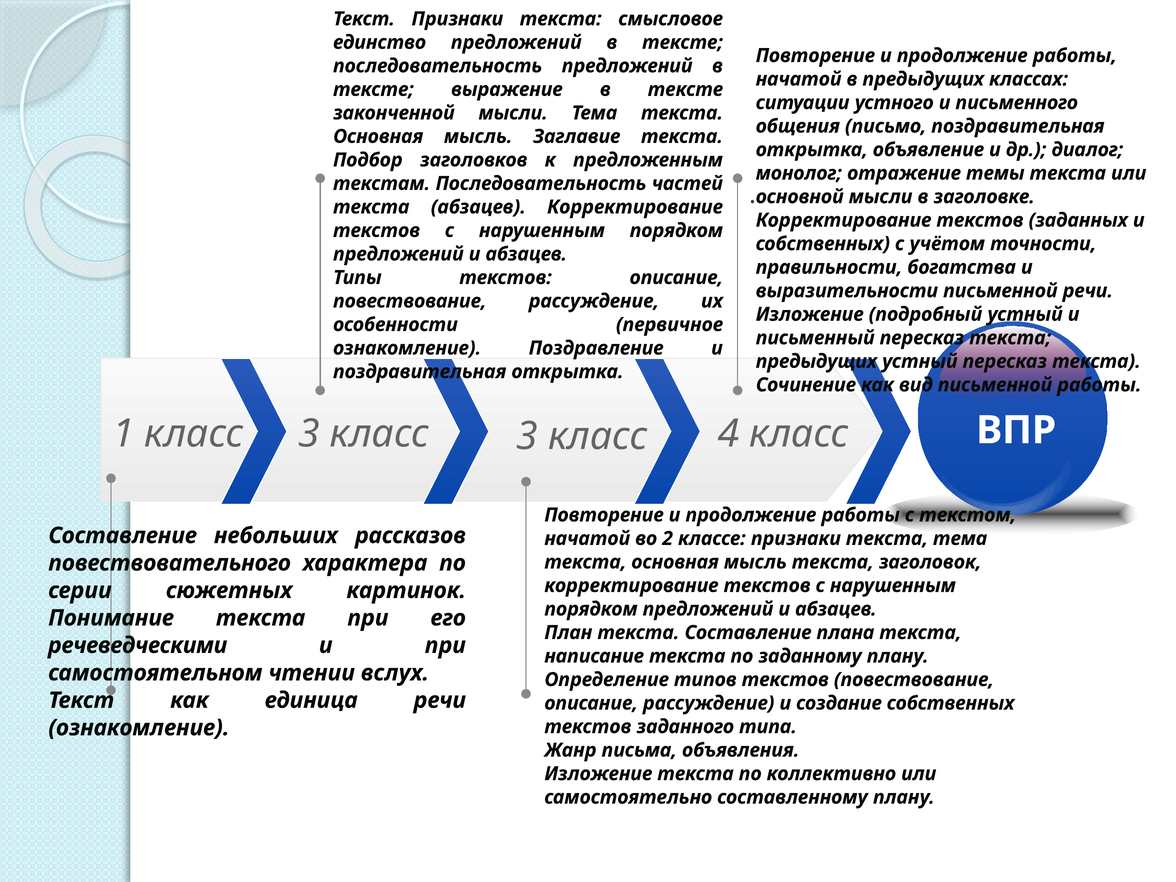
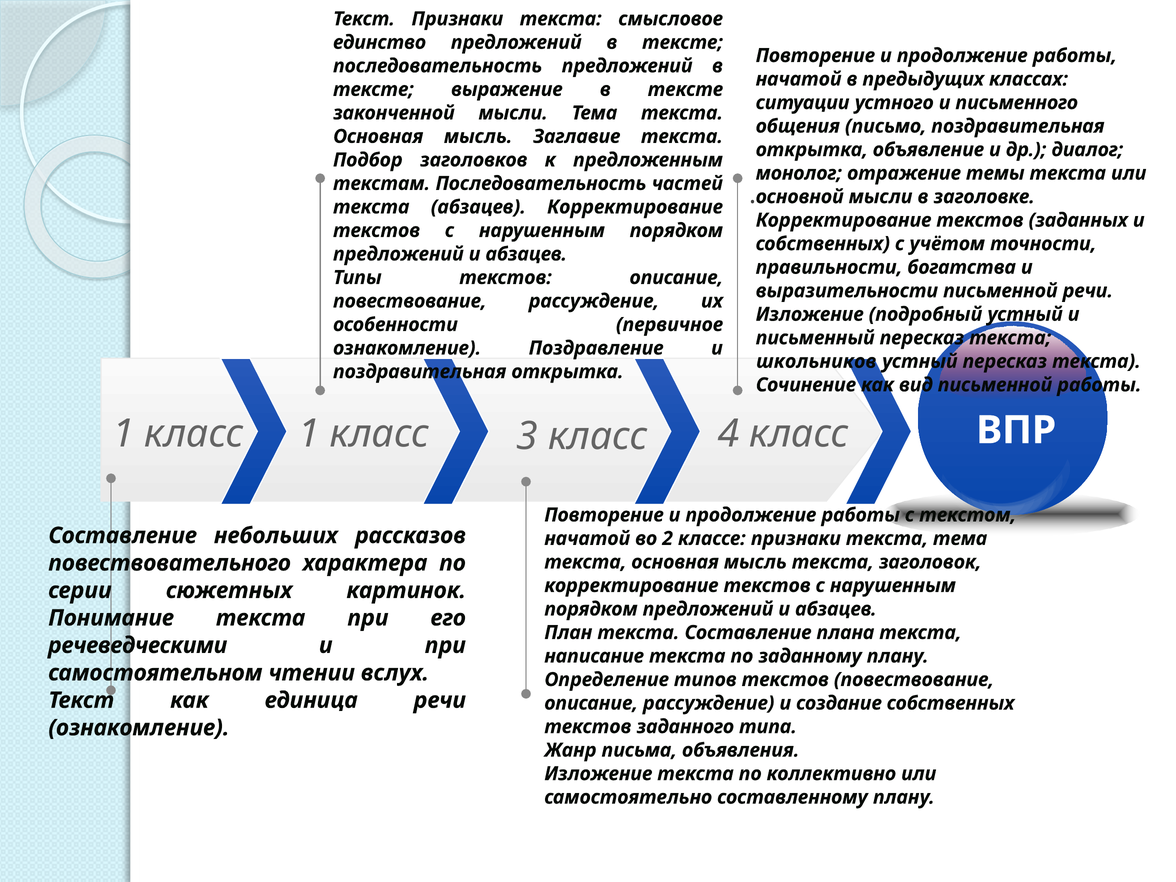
предыдущих at (816, 361): предыдущих -> школьников
1 класс 3: 3 -> 1
